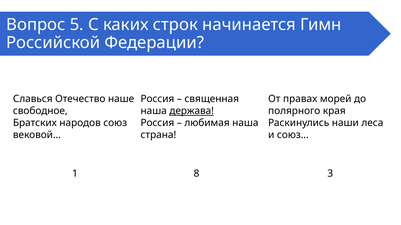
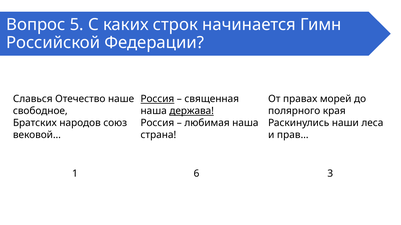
Россия at (157, 99) underline: none -> present
союз…: союз… -> прав…
8: 8 -> 6
